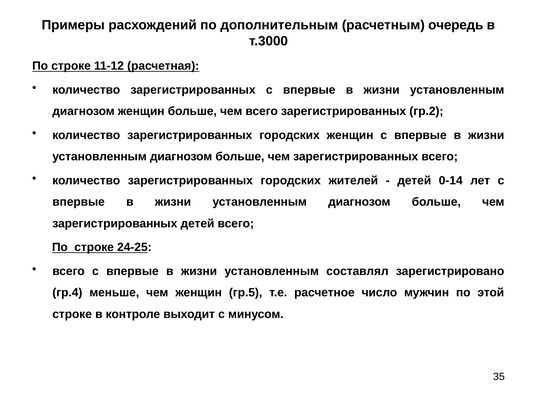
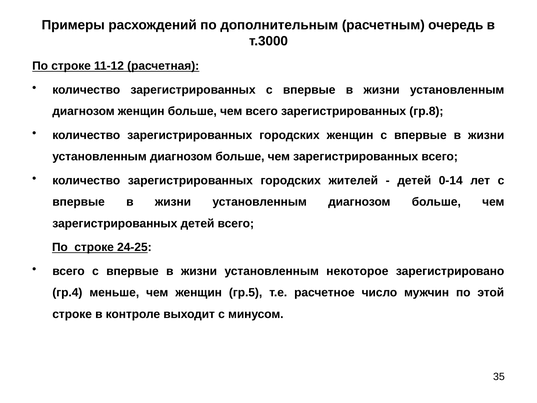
гр.2: гр.2 -> гр.8
составлял: составлял -> некоторое
